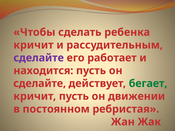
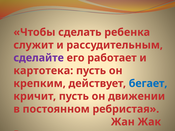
кричит at (33, 45): кричит -> служит
находится: находится -> картотека
сделайте at (40, 84): сделайте -> крепким
бегает colour: green -> blue
